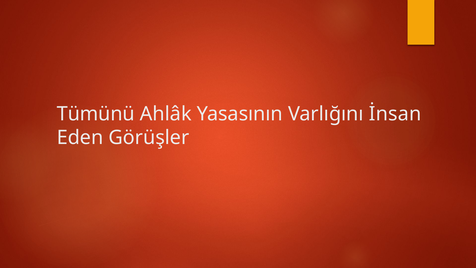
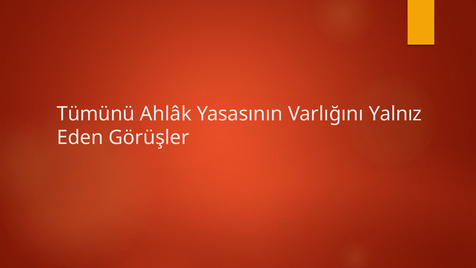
İnsan: İnsan -> Yalnız
